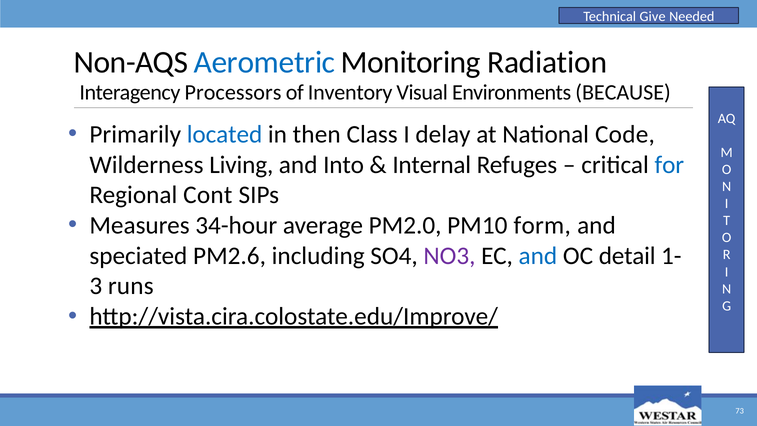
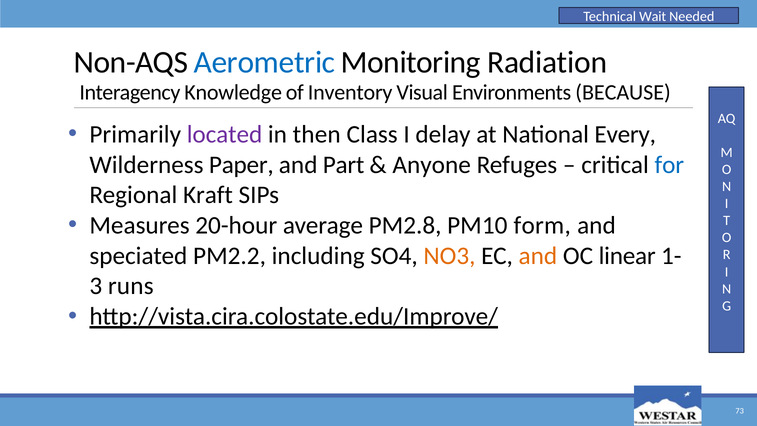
Give: Give -> Wait
Processors: Processors -> Knowledge
located colour: blue -> purple
Code: Code -> Every
Living: Living -> Paper
Into: Into -> Part
Internal: Internal -> Anyone
Cont: Cont -> Kraft
34-hour: 34-hour -> 20-hour
PM2.0: PM2.0 -> PM2.8
PM2.6: PM2.6 -> PM2.2
NO3 colour: purple -> orange
and at (538, 256) colour: blue -> orange
detail: detail -> linear
